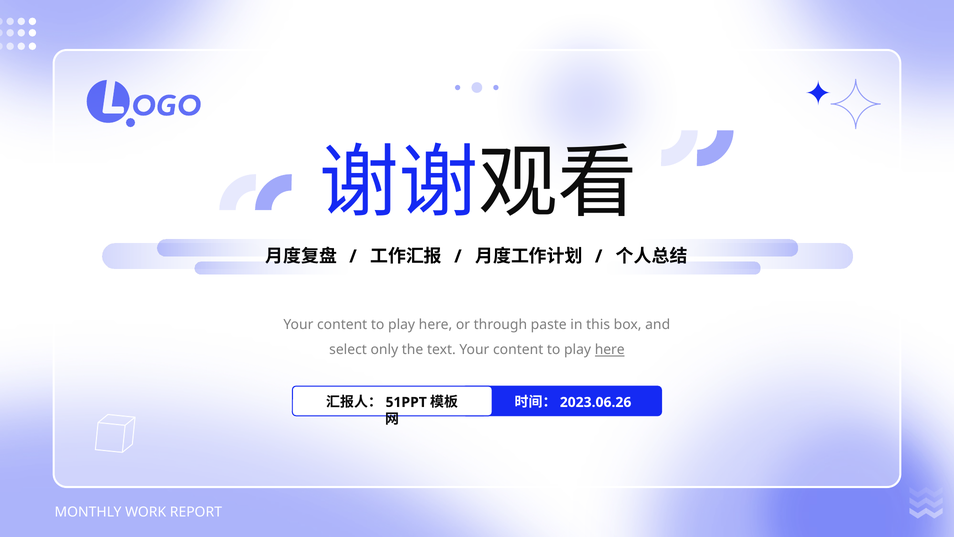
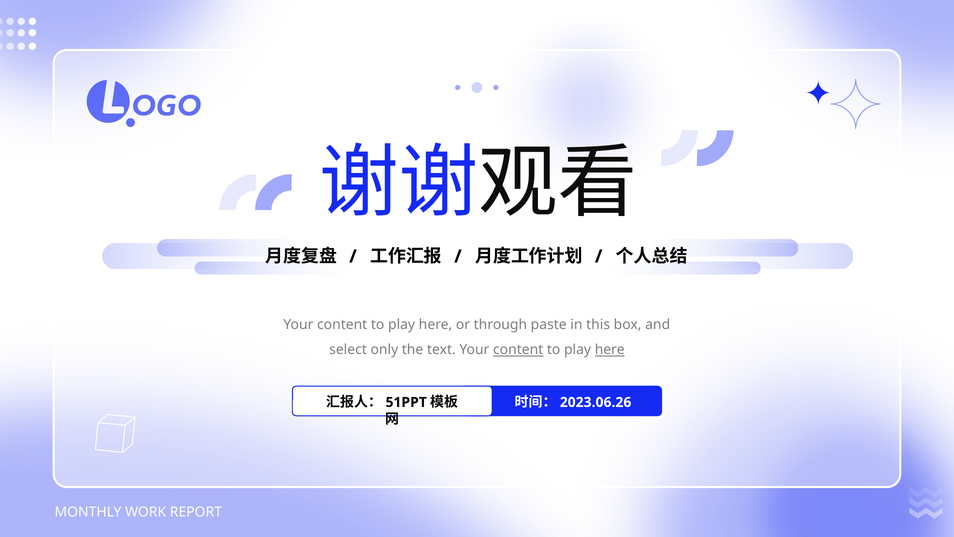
content at (518, 350) underline: none -> present
